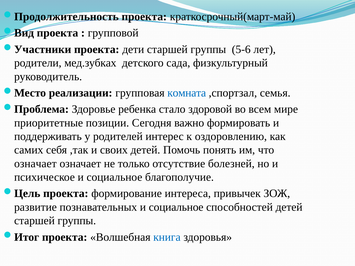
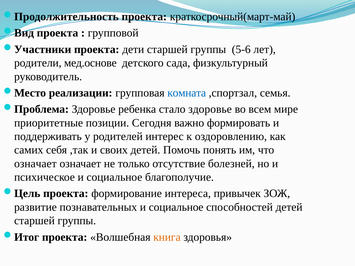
мед.зубках: мед.зубках -> мед.основе
стало здоровой: здоровой -> здоровье
книга colour: blue -> orange
